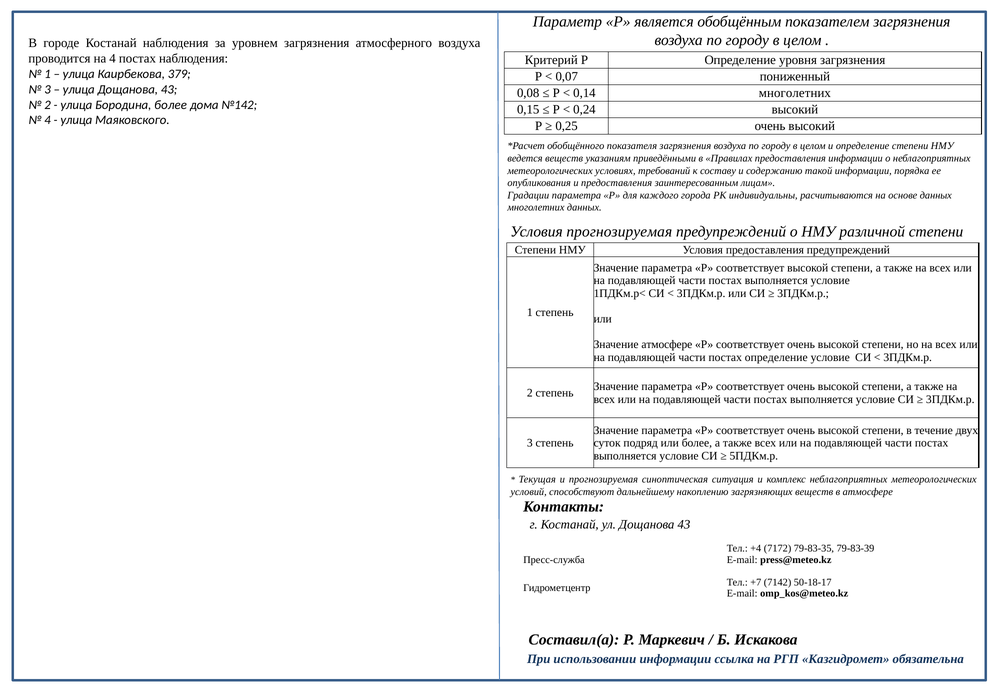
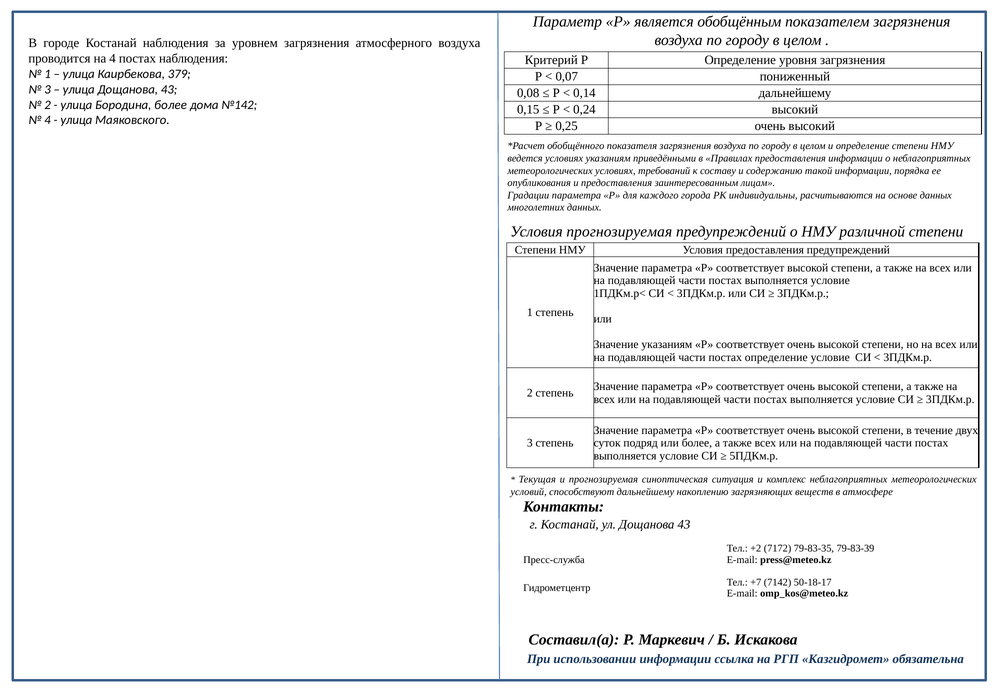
0,14 многолетних: многолетних -> дальнейшему
ведется веществ: веществ -> условиях
Значение атмосфере: атмосфере -> указаниям
+4: +4 -> +2
